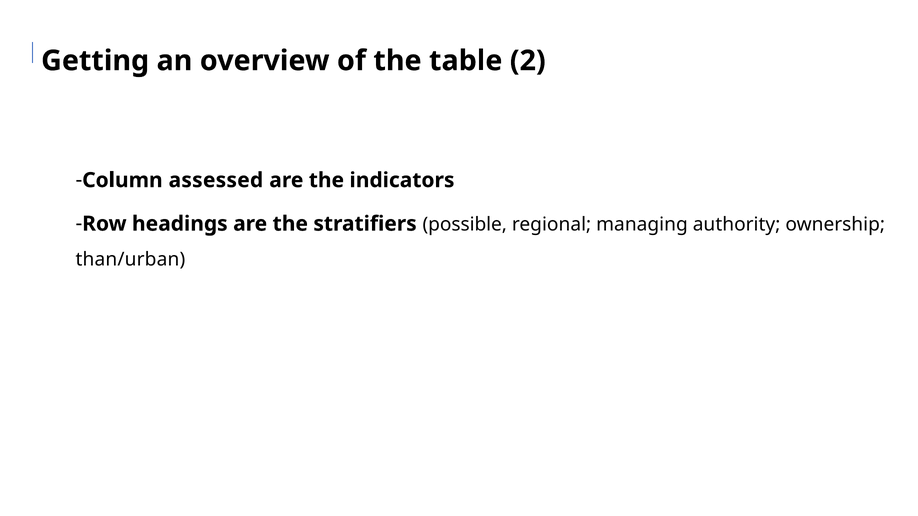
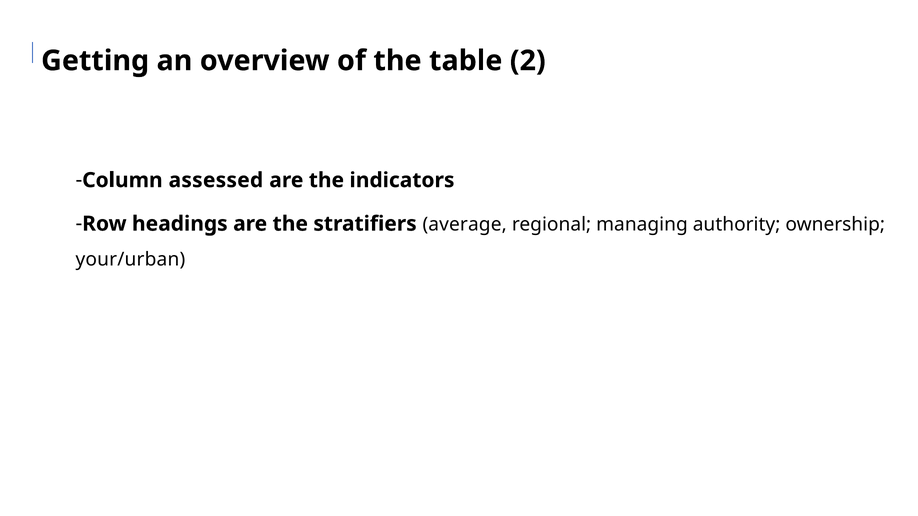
possible: possible -> average
than/urban: than/urban -> your/urban
